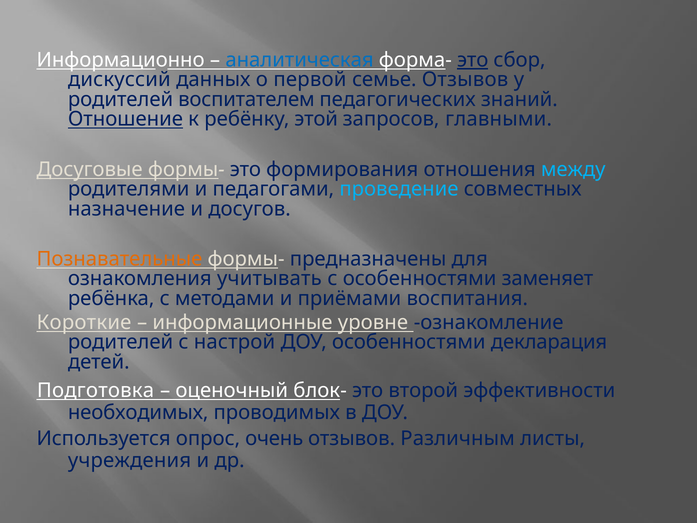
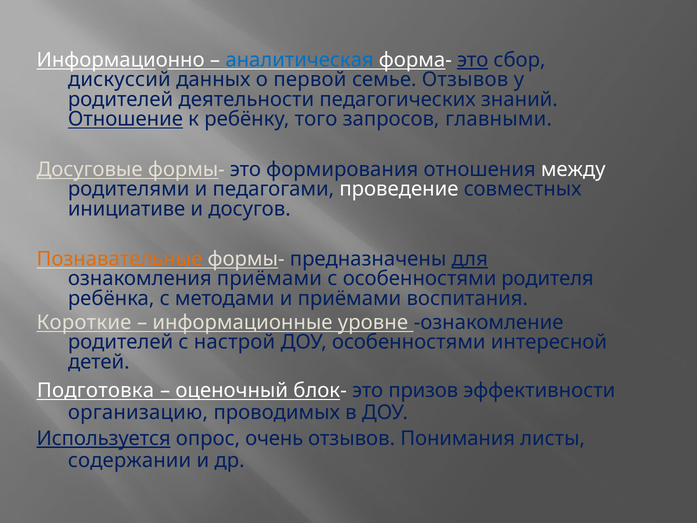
воспитателем: воспитателем -> деятельности
этой: этой -> того
между colour: light blue -> white
проведение colour: light blue -> white
назначение: назначение -> инициативе
для underline: none -> present
ознакомления учитывать: учитывать -> приёмами
заменяет: заменяет -> родителя
декларация: декларация -> интересной
второй: второй -> призов
необходимых: необходимых -> организацию
Используется underline: none -> present
Различным: Различным -> Понимания
учреждения: учреждения -> содержании
